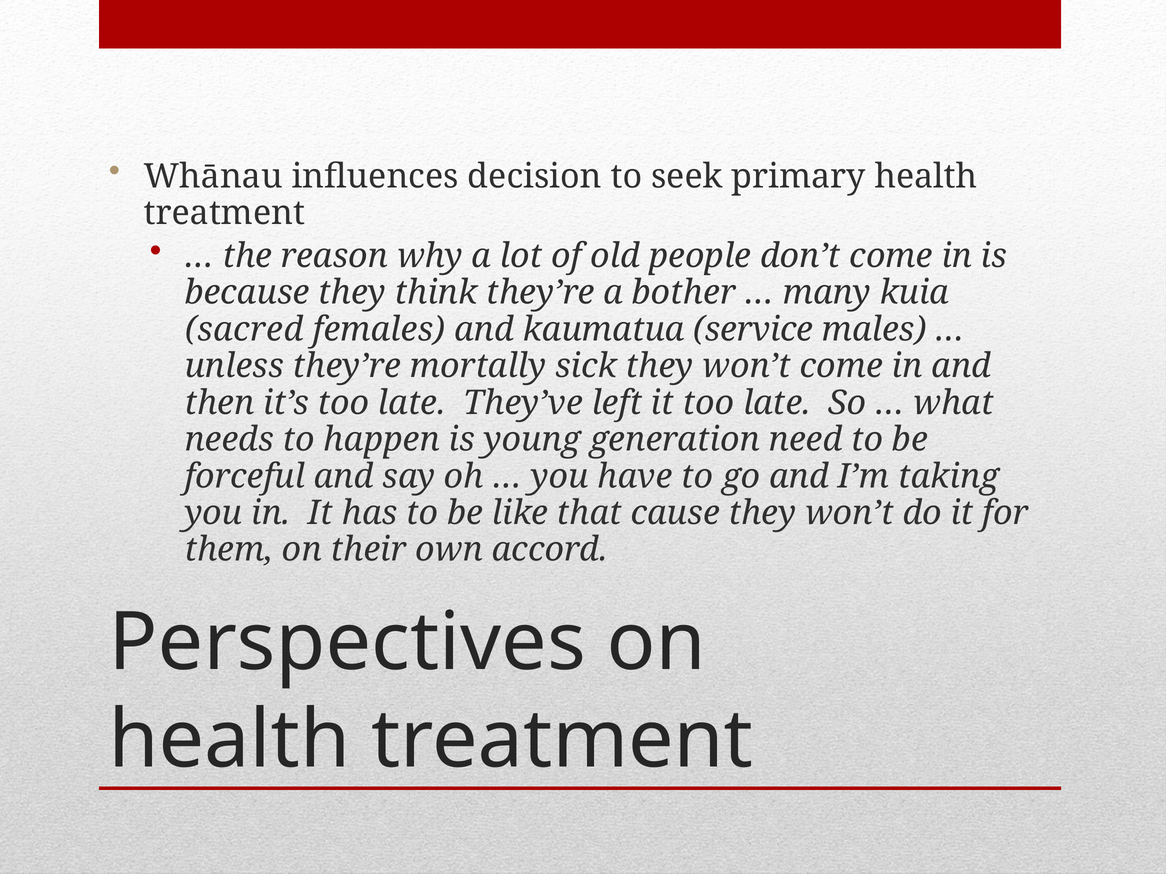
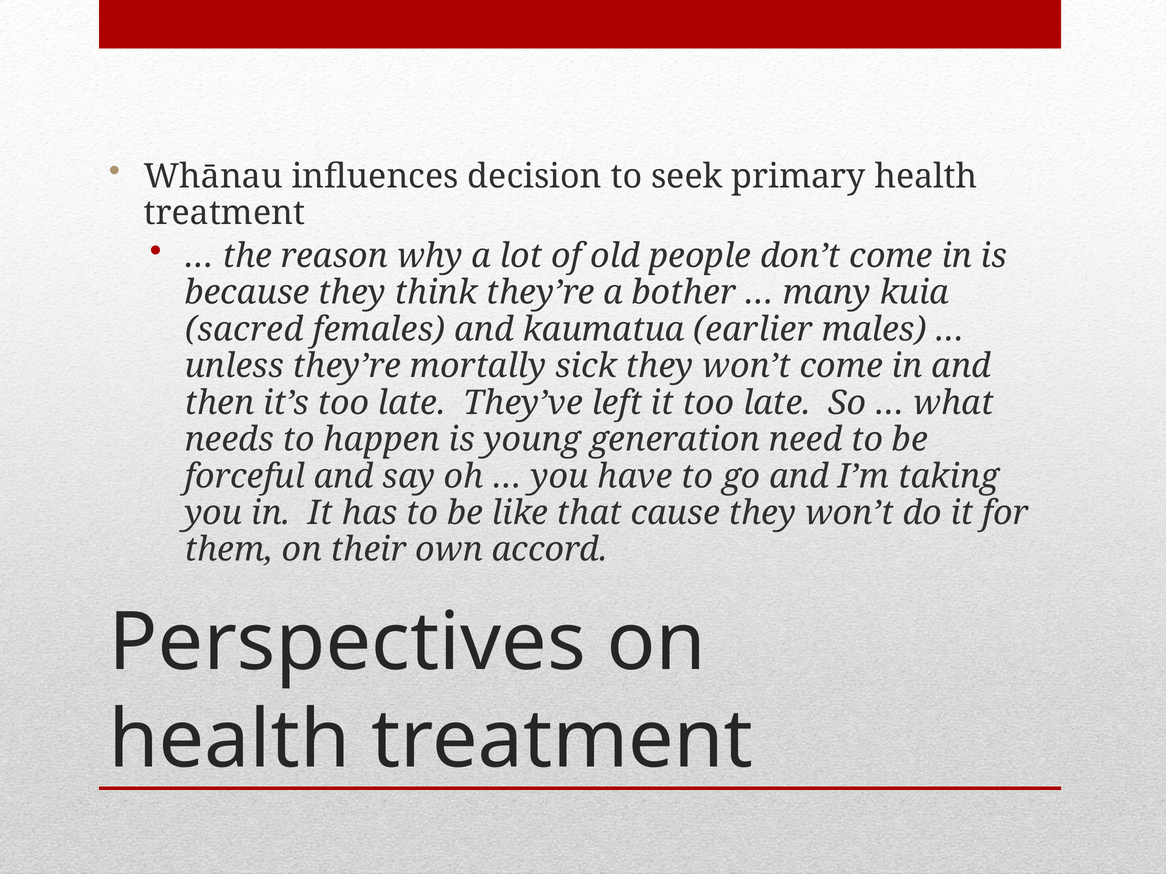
service: service -> earlier
